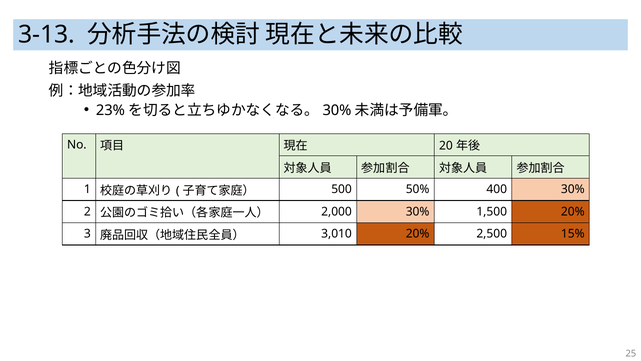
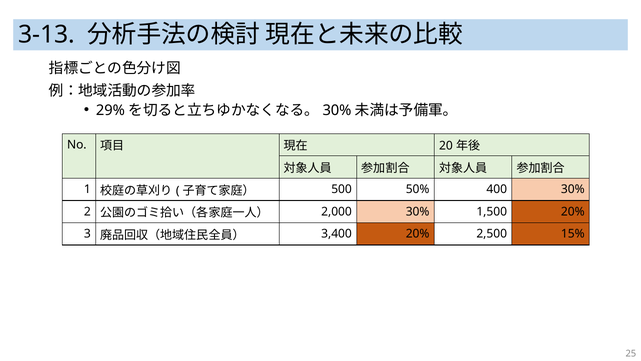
23%: 23% -> 29%
3,010: 3,010 -> 3,400
